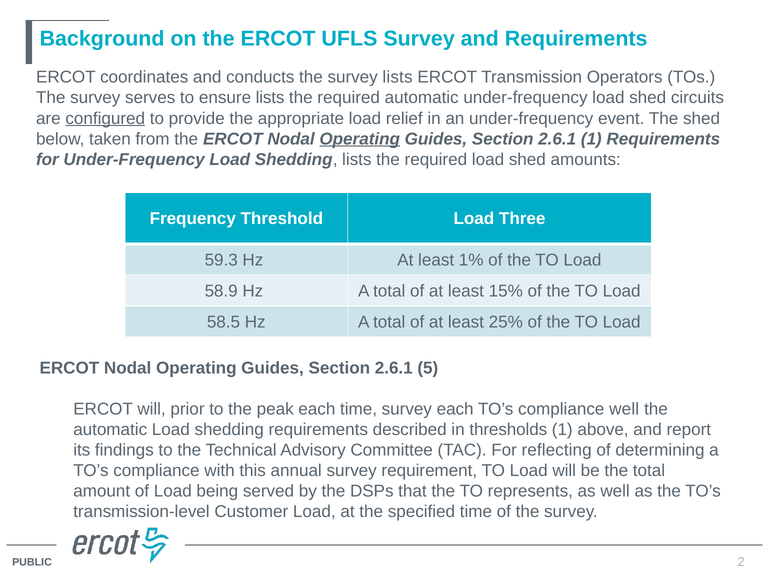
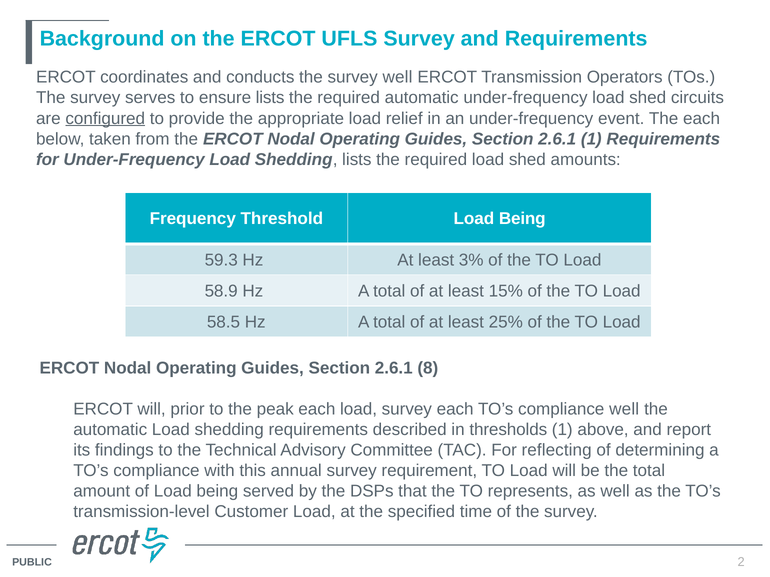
survey lists: lists -> well
The shed: shed -> each
Operating at (360, 139) underline: present -> none
Threshold Load Three: Three -> Being
1%: 1% -> 3%
5: 5 -> 8
each time: time -> load
